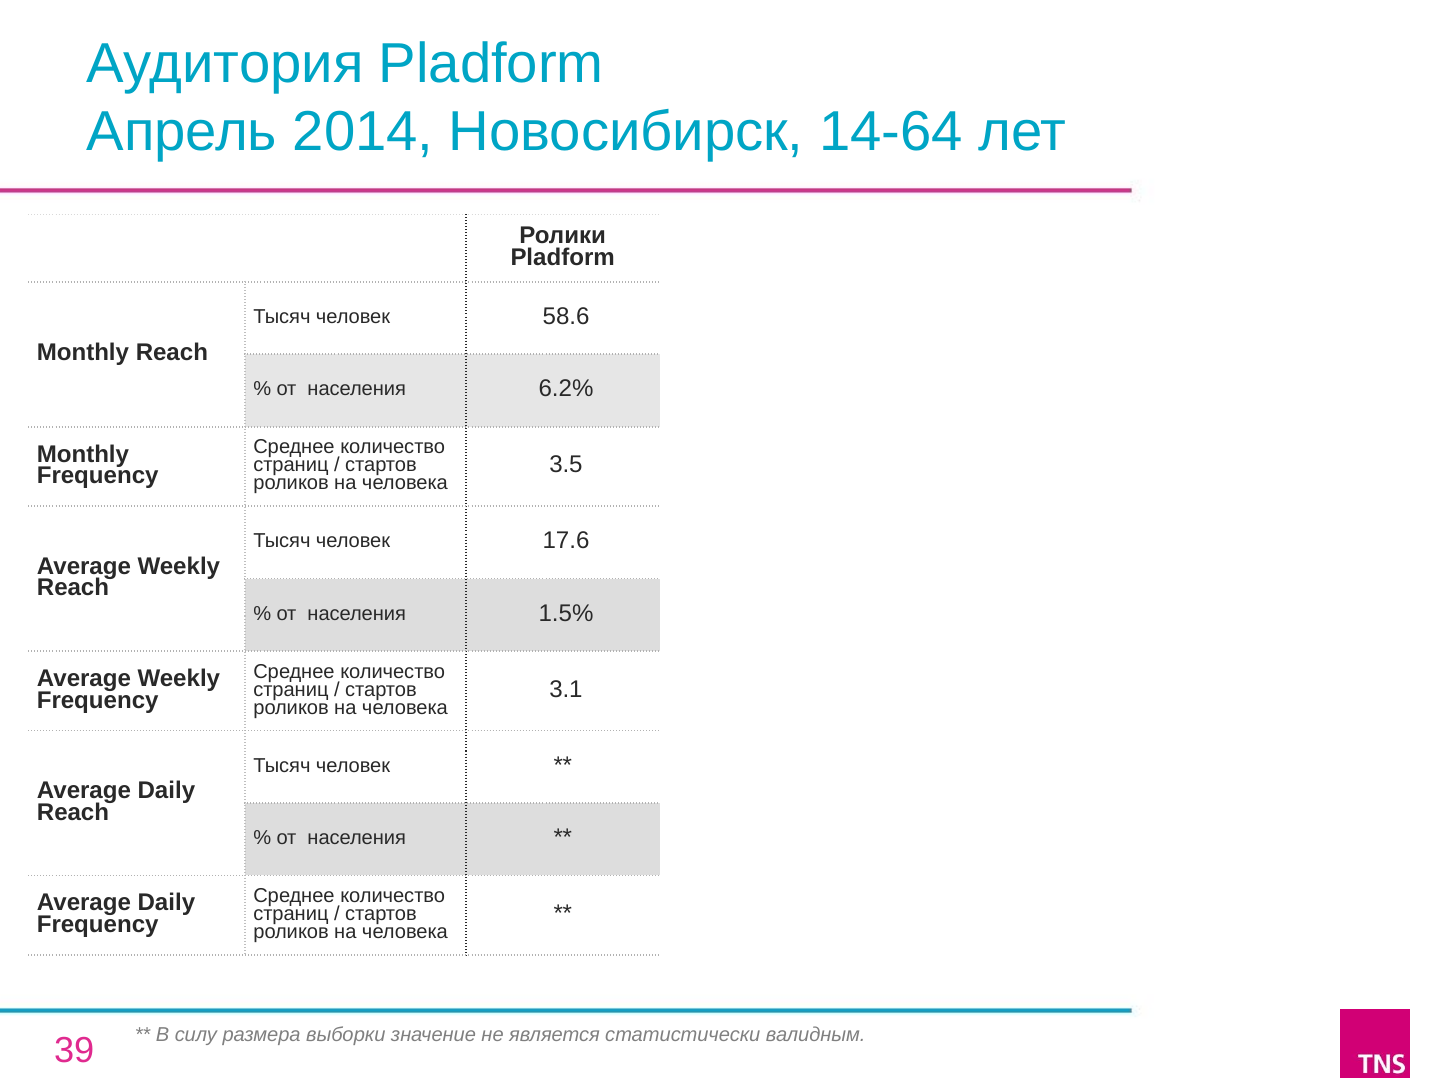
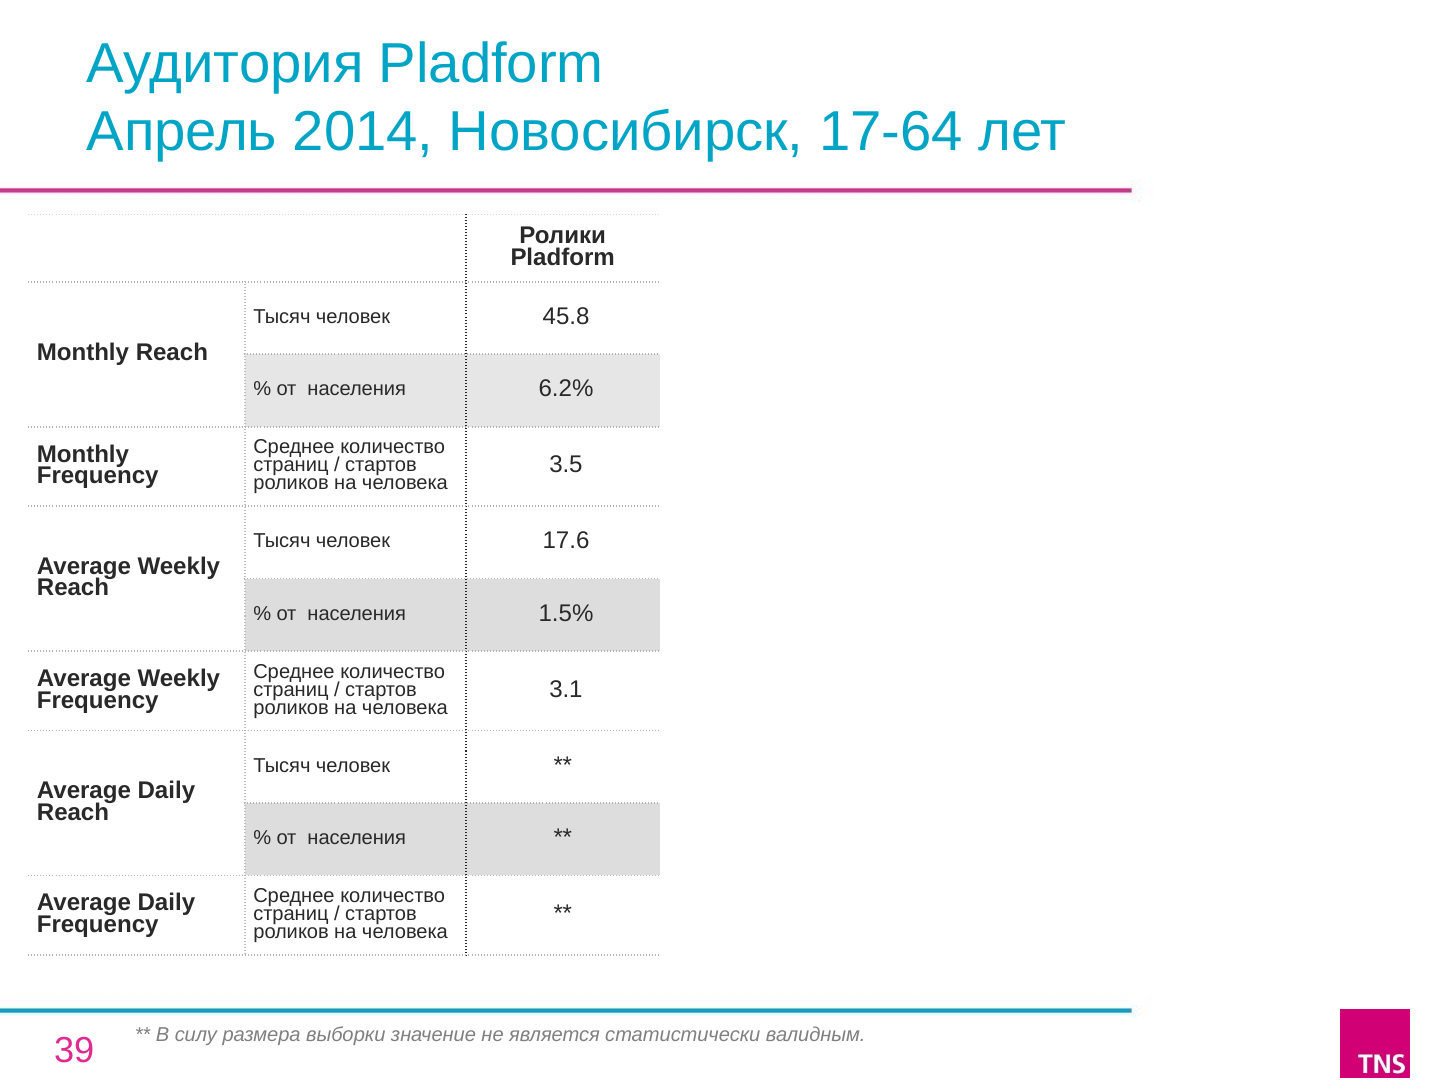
14-64: 14-64 -> 17-64
58.6: 58.6 -> 45.8
